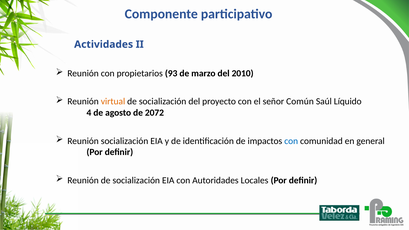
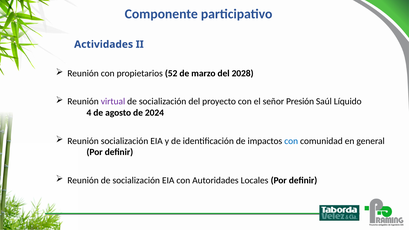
93: 93 -> 52
2010: 2010 -> 2028
virtual colour: orange -> purple
Común: Común -> Presión
2072: 2072 -> 2024
